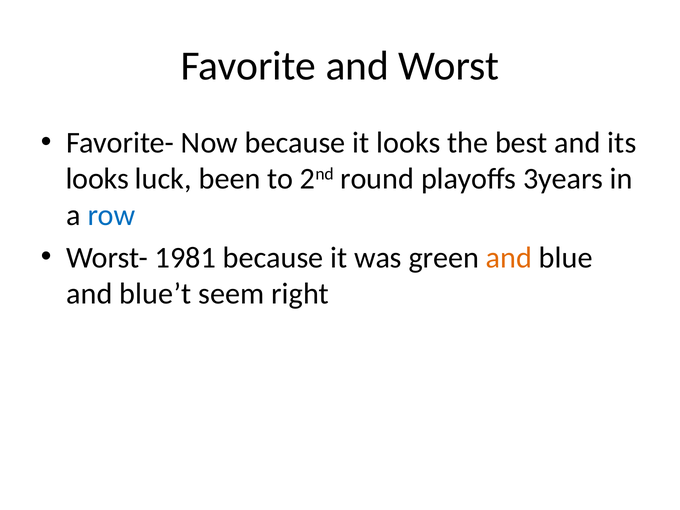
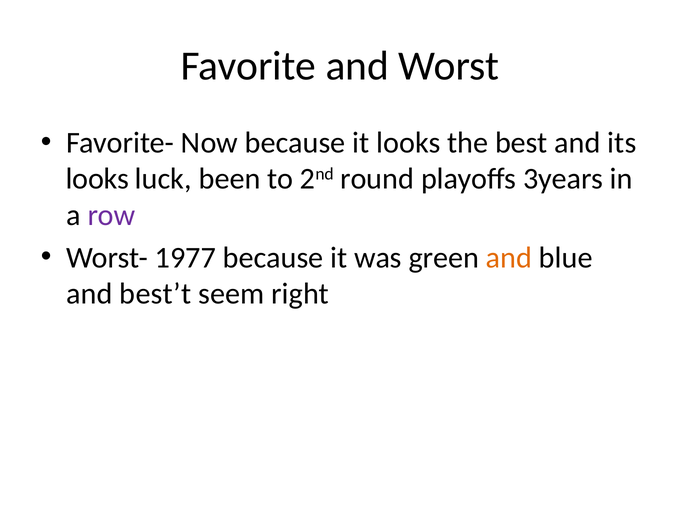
row colour: blue -> purple
1981: 1981 -> 1977
blue’t: blue’t -> best’t
